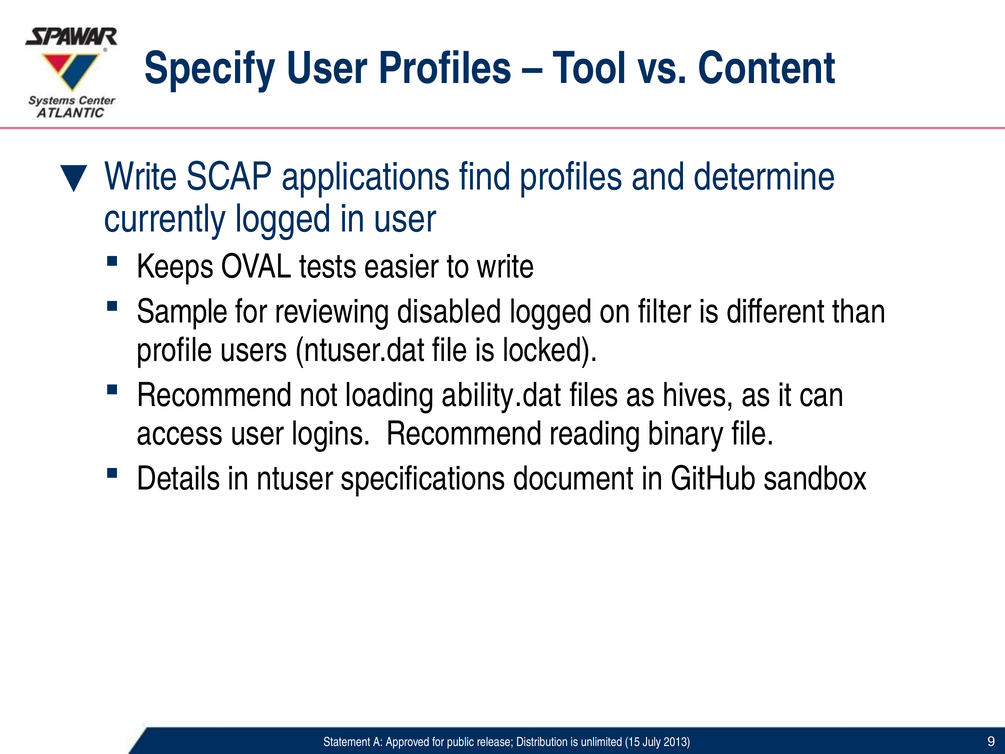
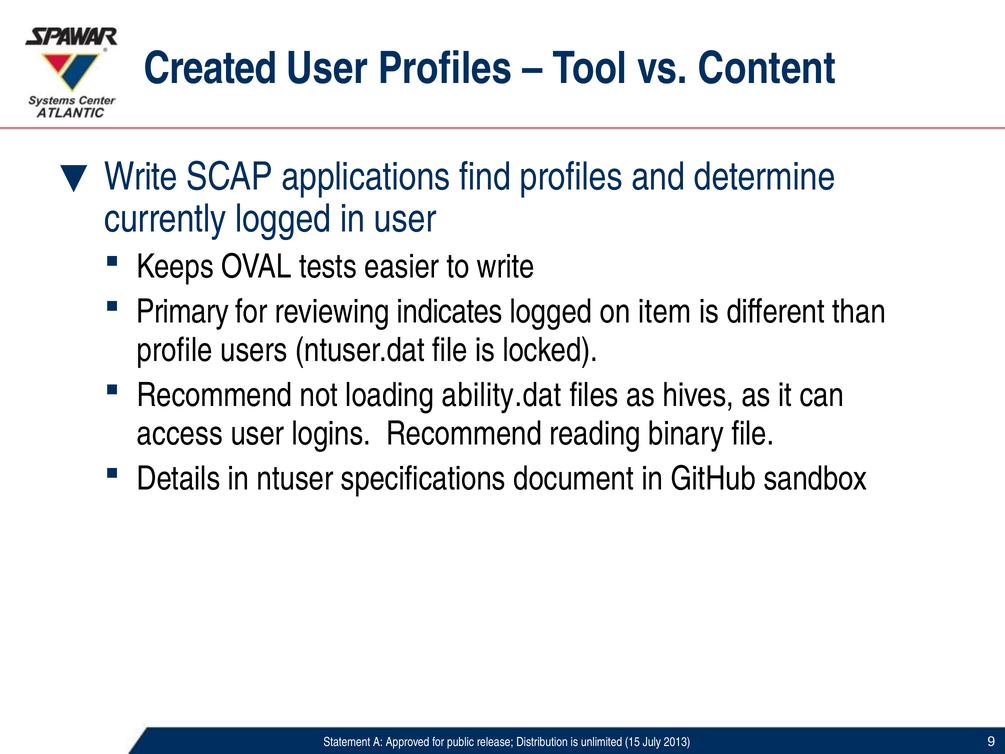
Specify: Specify -> Created
Sample: Sample -> Primary
disabled: disabled -> indicates
filter: filter -> item
